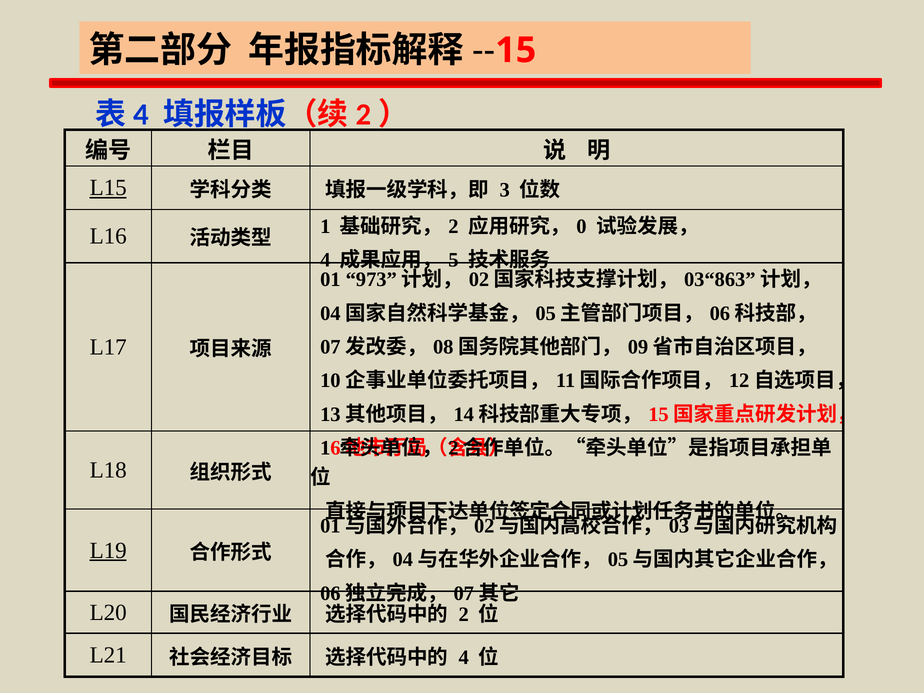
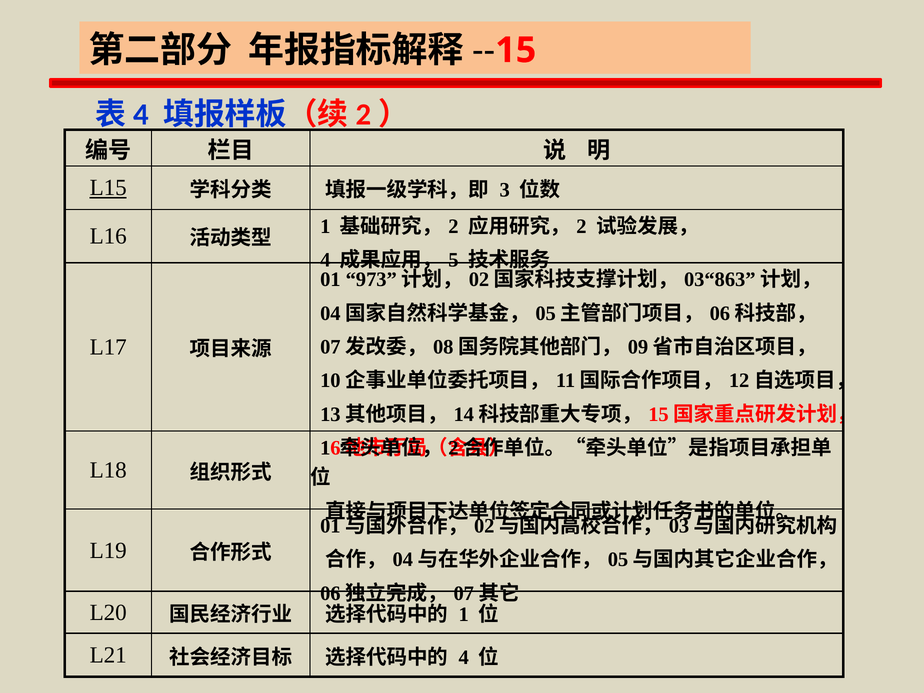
0 at (582, 226): 0 -> 2
L19 underline: present -> none
2 at (464, 614): 2 -> 1
